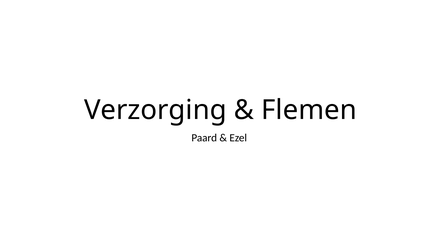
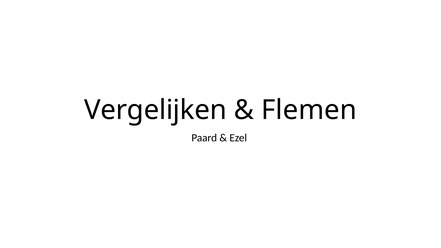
Verzorging: Verzorging -> Vergelijken
